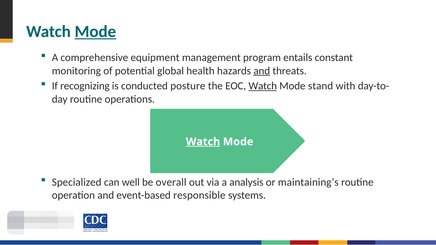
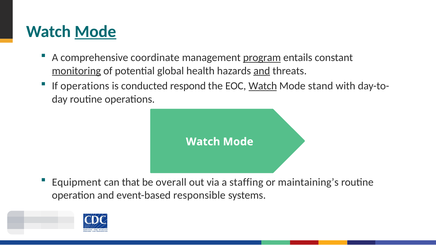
equipment: equipment -> coordinate
program underline: none -> present
monitoring underline: none -> present
If recognizing: recognizing -> operations
posture: posture -> respond
Watch at (203, 142) underline: present -> none
Specialized: Specialized -> Equipment
well: well -> that
analysis: analysis -> staffing
